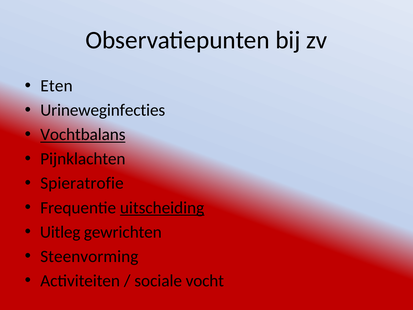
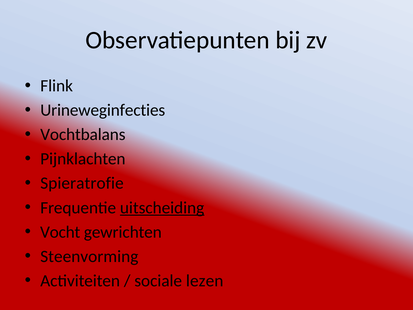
Eten: Eten -> Flink
Vochtbalans underline: present -> none
Uitleg: Uitleg -> Vocht
vocht: vocht -> lezen
